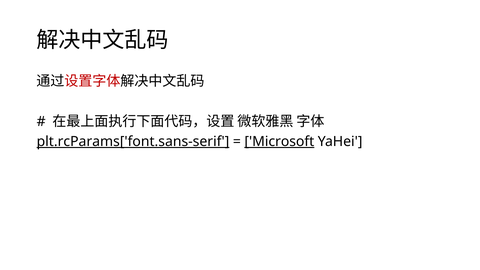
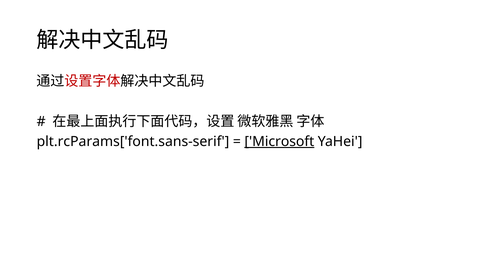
plt.rcParams['font.sans-serif underline: present -> none
